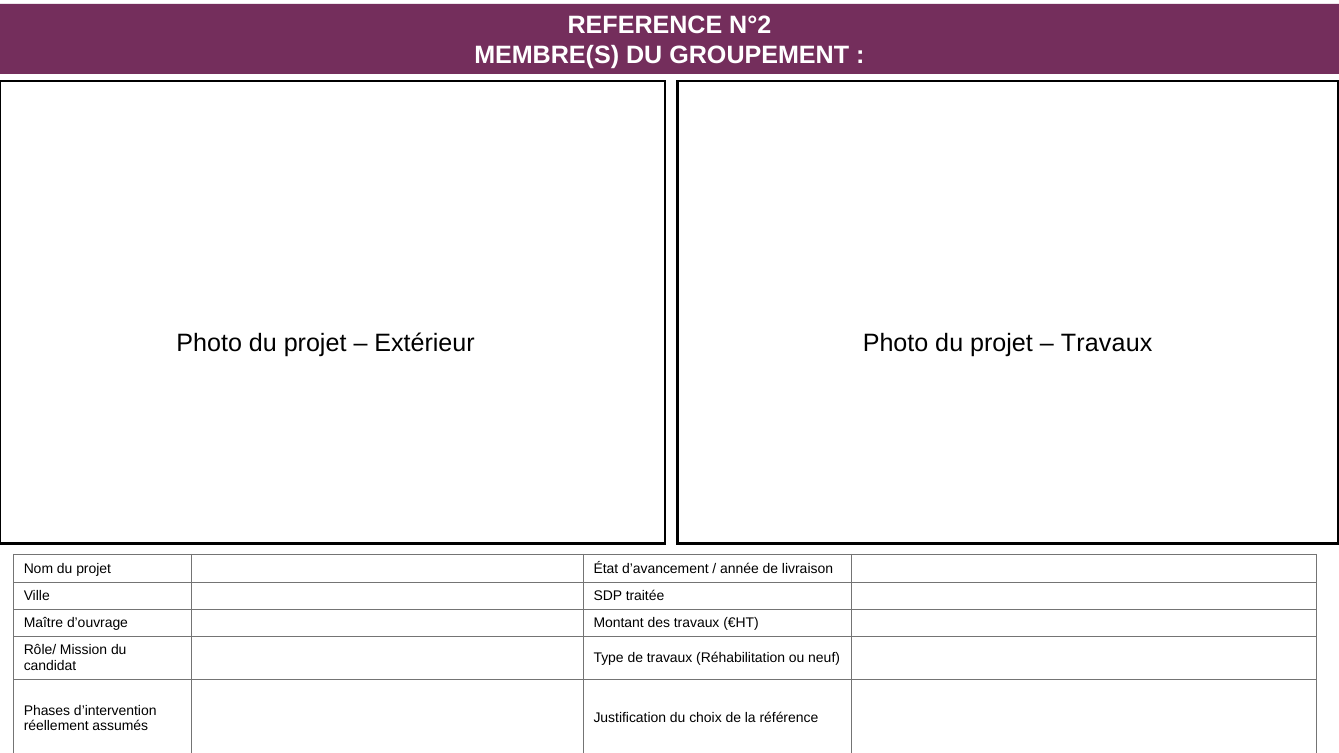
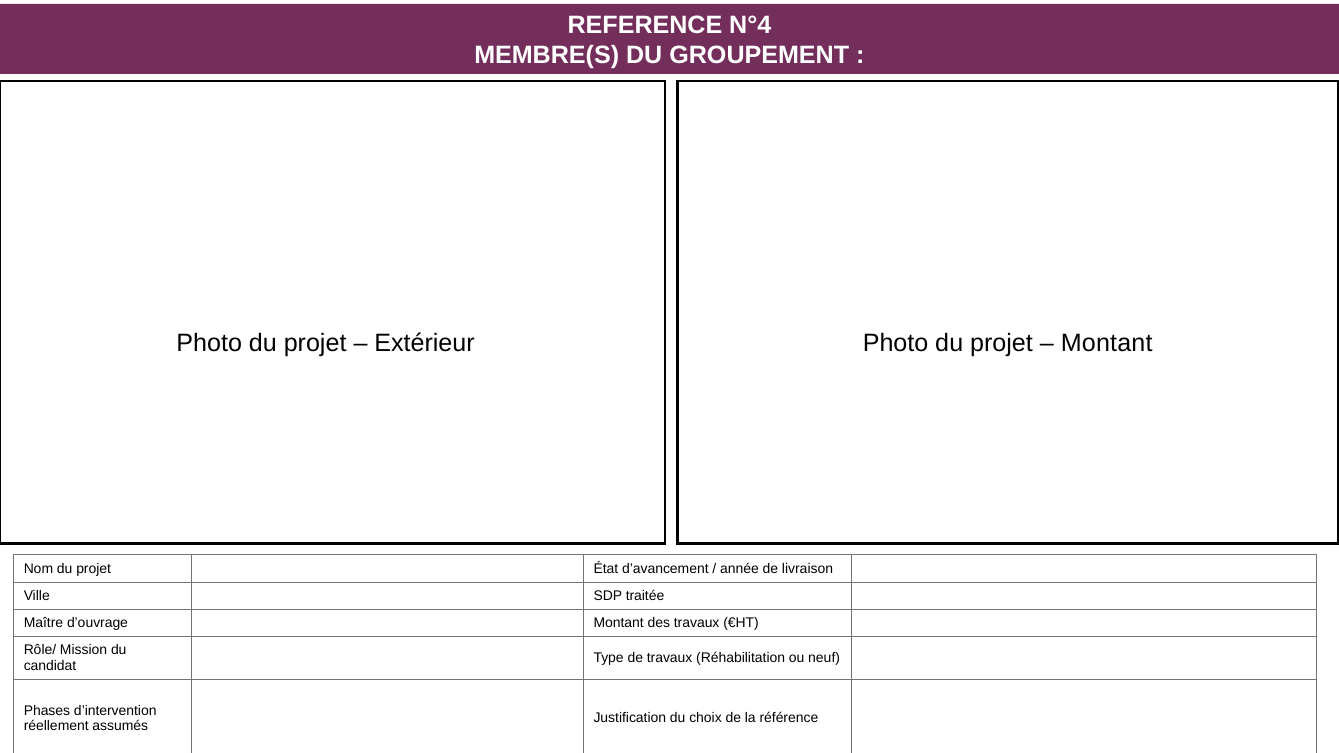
N°2: N°2 -> N°4
Travaux at (1107, 343): Travaux -> Montant
